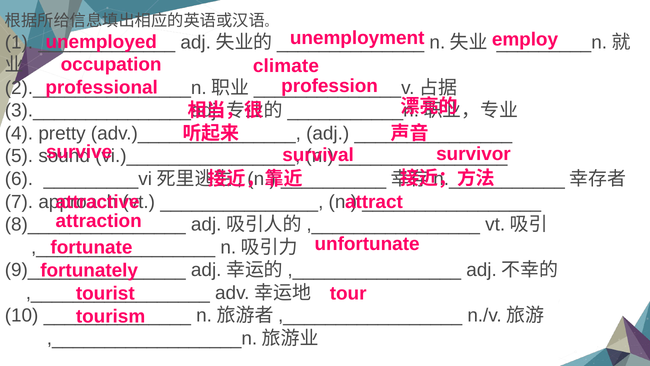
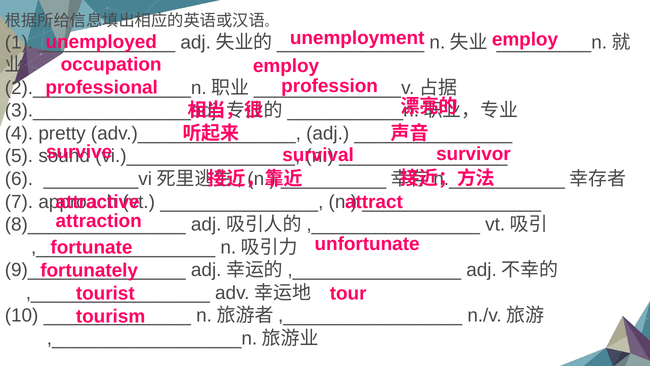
climate at (286, 66): climate -> employ
